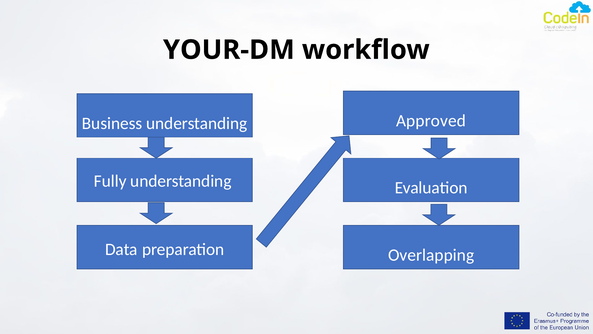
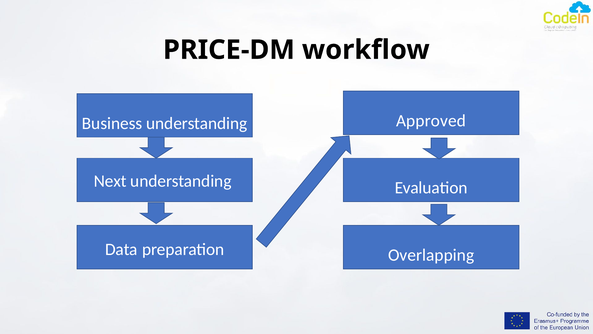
YOUR-DM: YOUR-DM -> PRICE-DM
Fully: Fully -> Next
